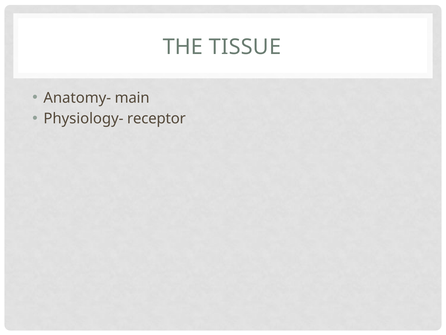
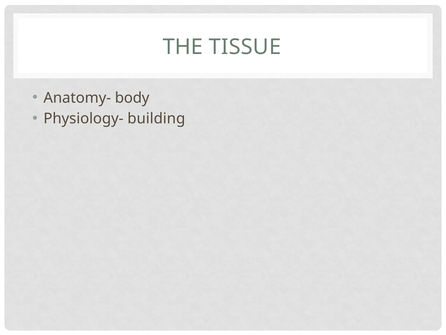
main: main -> body
receptor: receptor -> building
